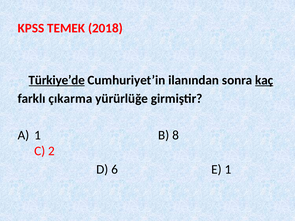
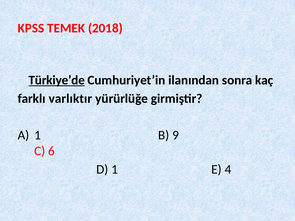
kaç underline: present -> none
çıkarma: çıkarma -> varlıktır
8: 8 -> 9
2: 2 -> 6
D 6: 6 -> 1
E 1: 1 -> 4
